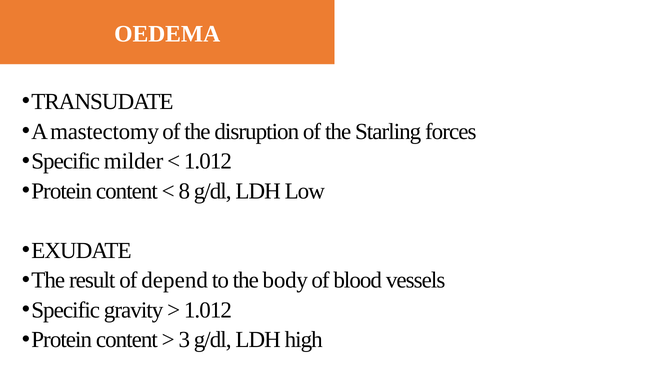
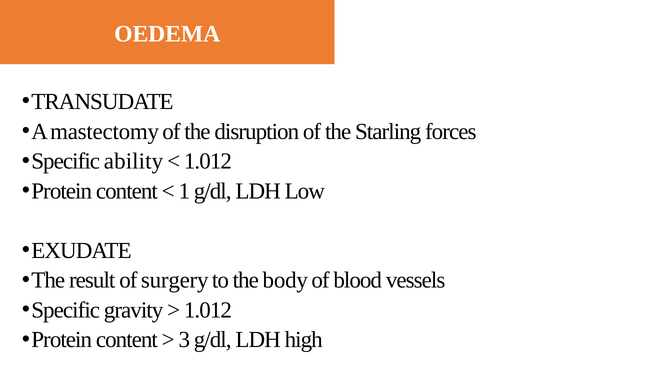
milder: milder -> ability
8: 8 -> 1
depend: depend -> surgery
